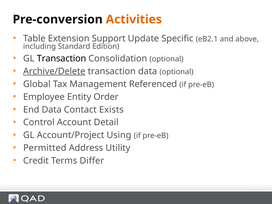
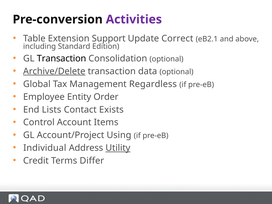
Activities colour: orange -> purple
Specific: Specific -> Correct
Referenced: Referenced -> Regardless
End Data: Data -> Lists
Detail: Detail -> Items
Permitted: Permitted -> Individual
Utility underline: none -> present
